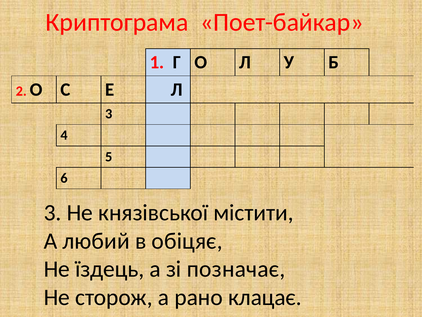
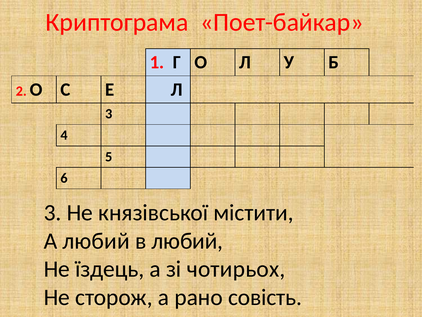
в обіцяє: обіцяє -> любий
позначає: позначає -> чотирьох
клацає: клацає -> совість
